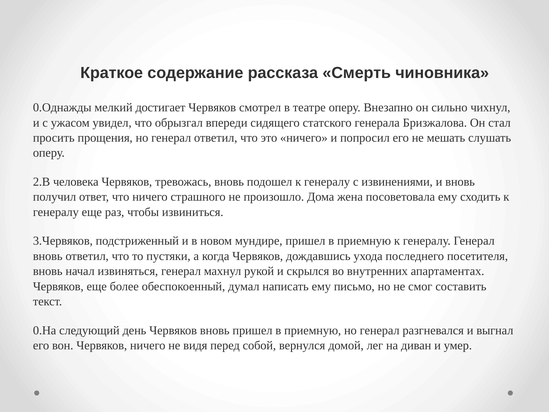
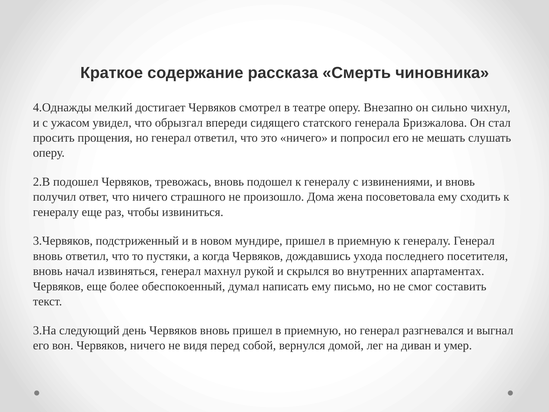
0.Однажды: 0.Однажды -> 4.Однажды
2.В человека: человека -> подошел
0.На: 0.На -> 3.На
